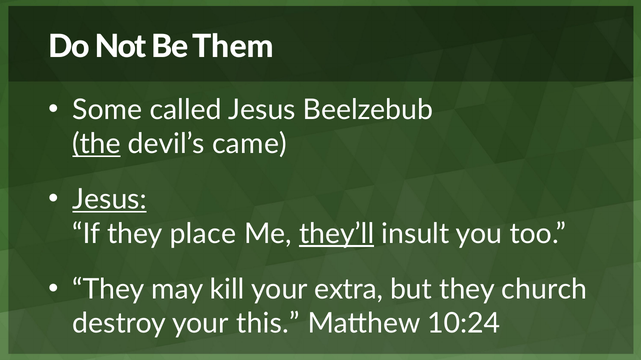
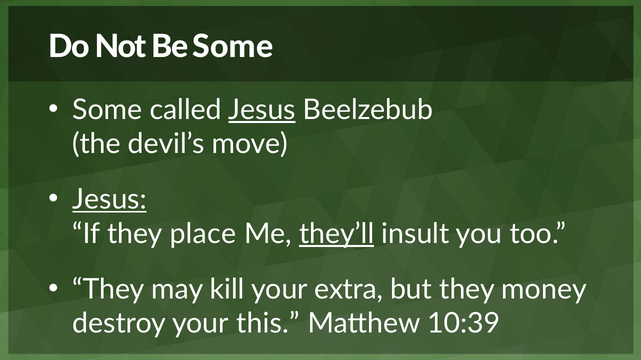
Be Them: Them -> Some
Jesus at (262, 110) underline: none -> present
the underline: present -> none
came: came -> move
church: church -> money
10:24: 10:24 -> 10:39
